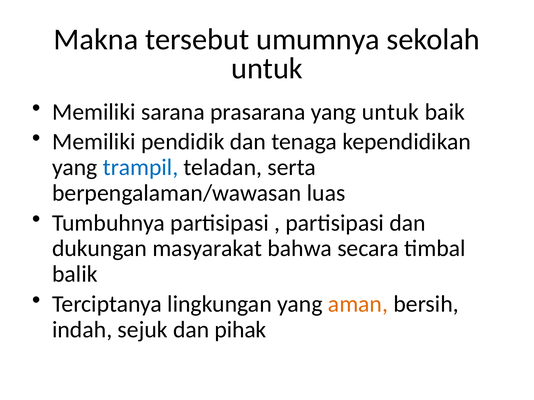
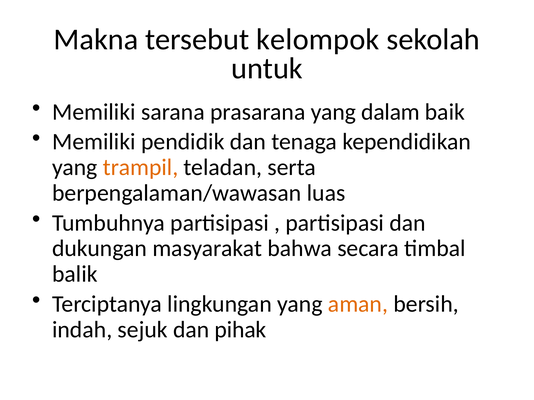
umumnya: umumnya -> kelompok
yang untuk: untuk -> dalam
trampil colour: blue -> orange
